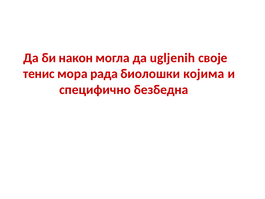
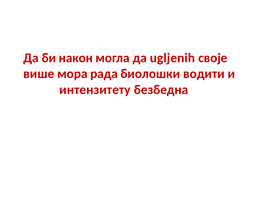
тенис: тенис -> више
којима: којима -> водити
специфично: специфично -> интензитету
